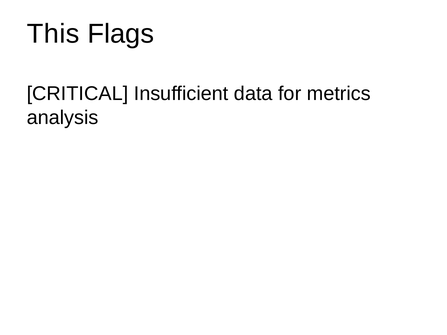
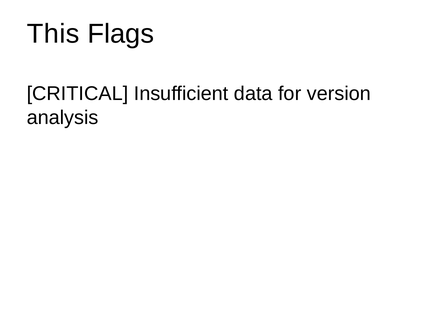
metrics: metrics -> version
